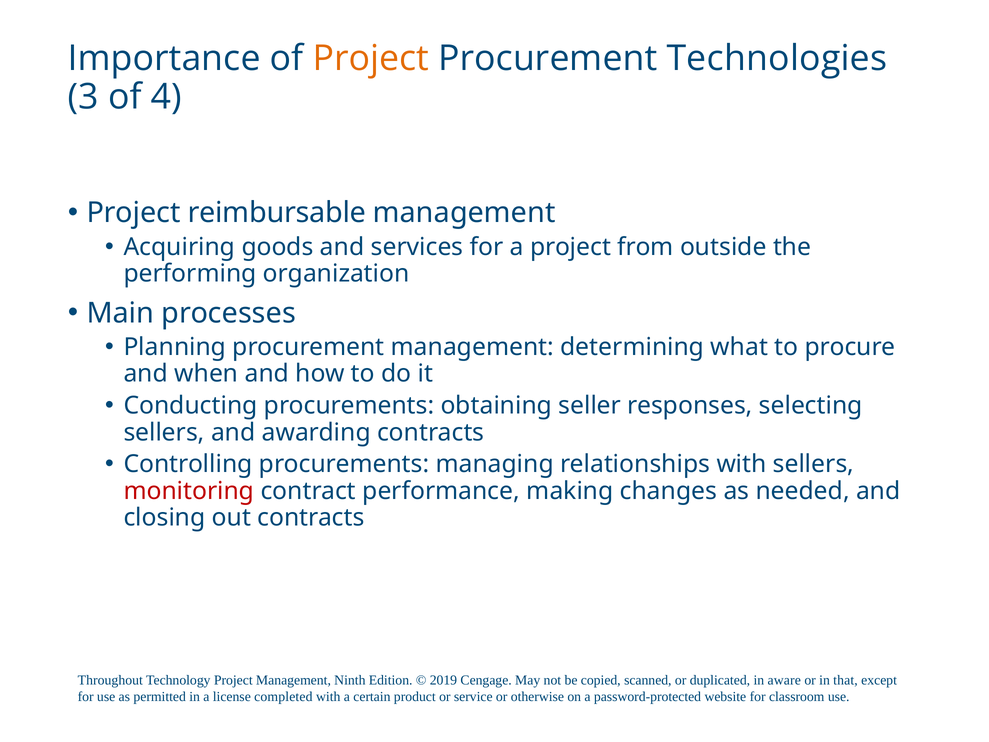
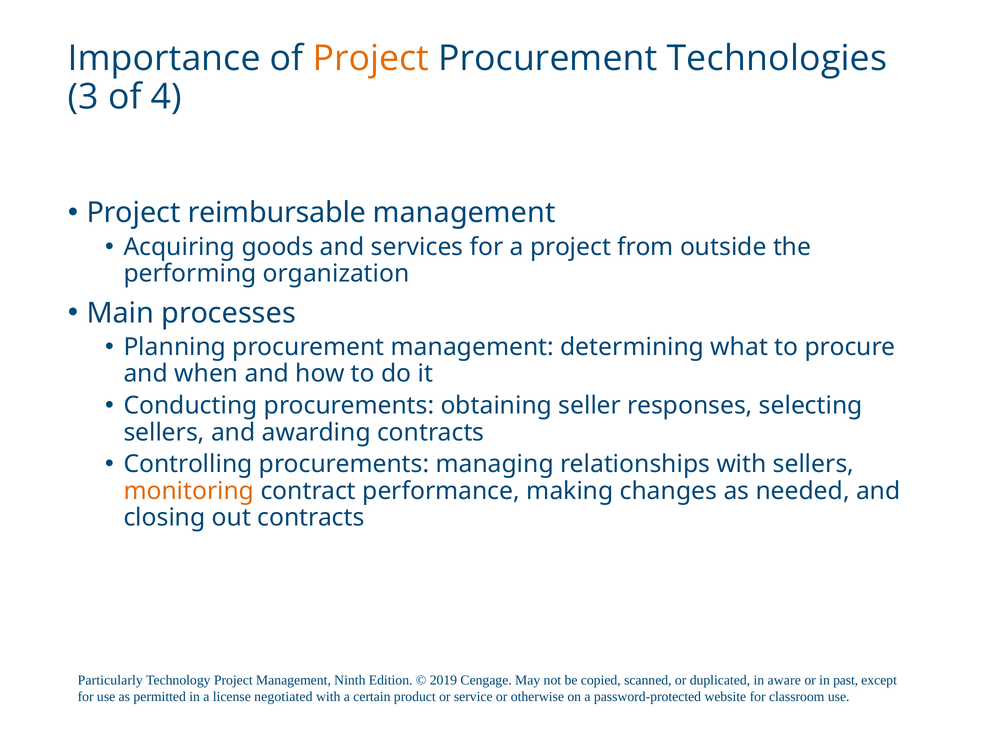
monitoring colour: red -> orange
Throughout: Throughout -> Particularly
that: that -> past
completed: completed -> negotiated
